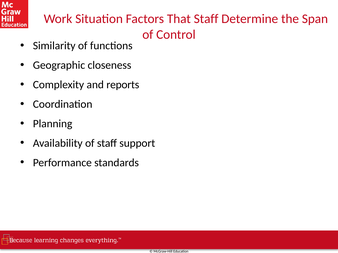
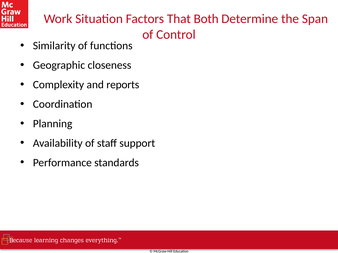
That Staff: Staff -> Both
